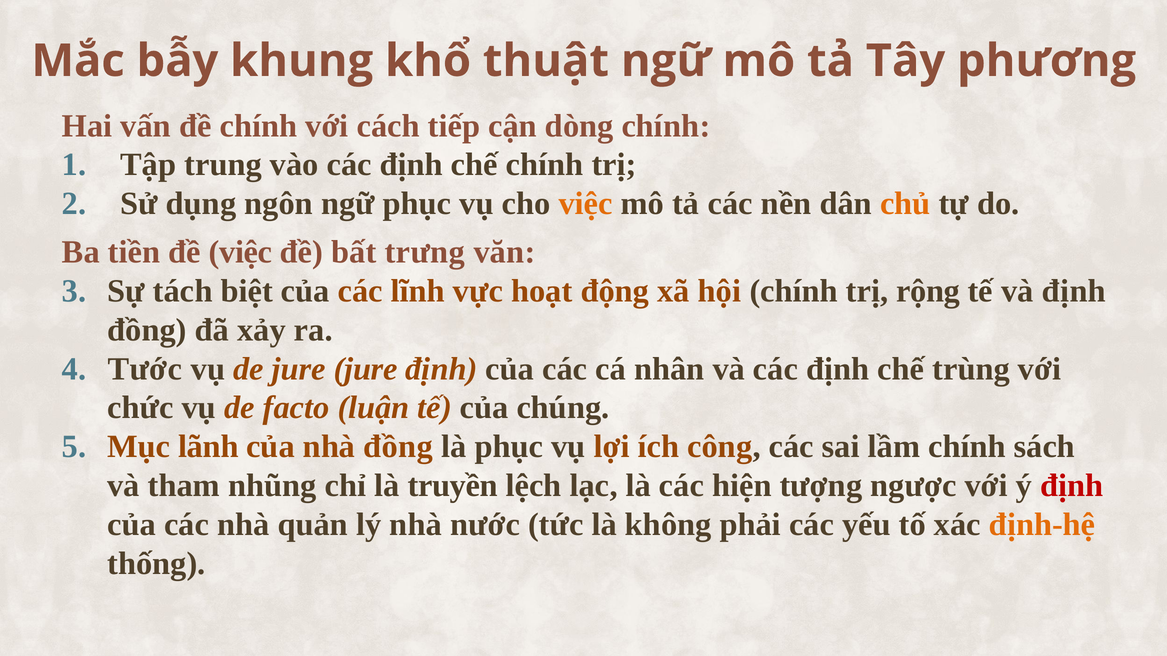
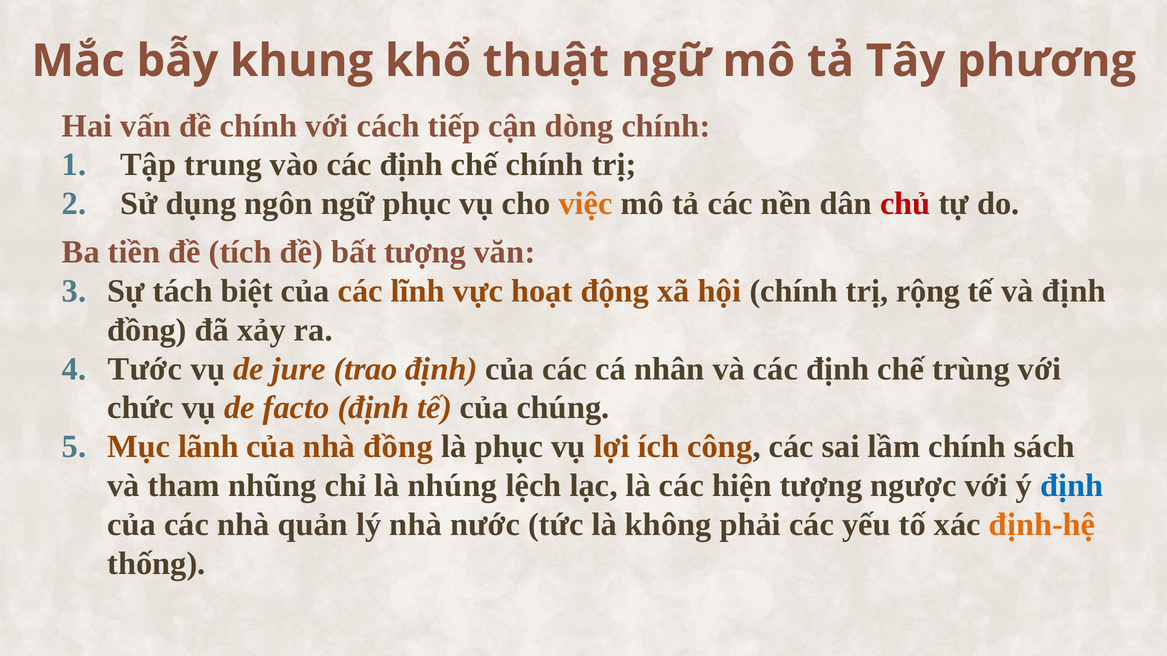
chủ colour: orange -> red
đề việc: việc -> tích
bất trưng: trưng -> tượng
jure jure: jure -> trao
facto luận: luận -> định
truyền: truyền -> nhúng
định at (1072, 486) colour: red -> blue
